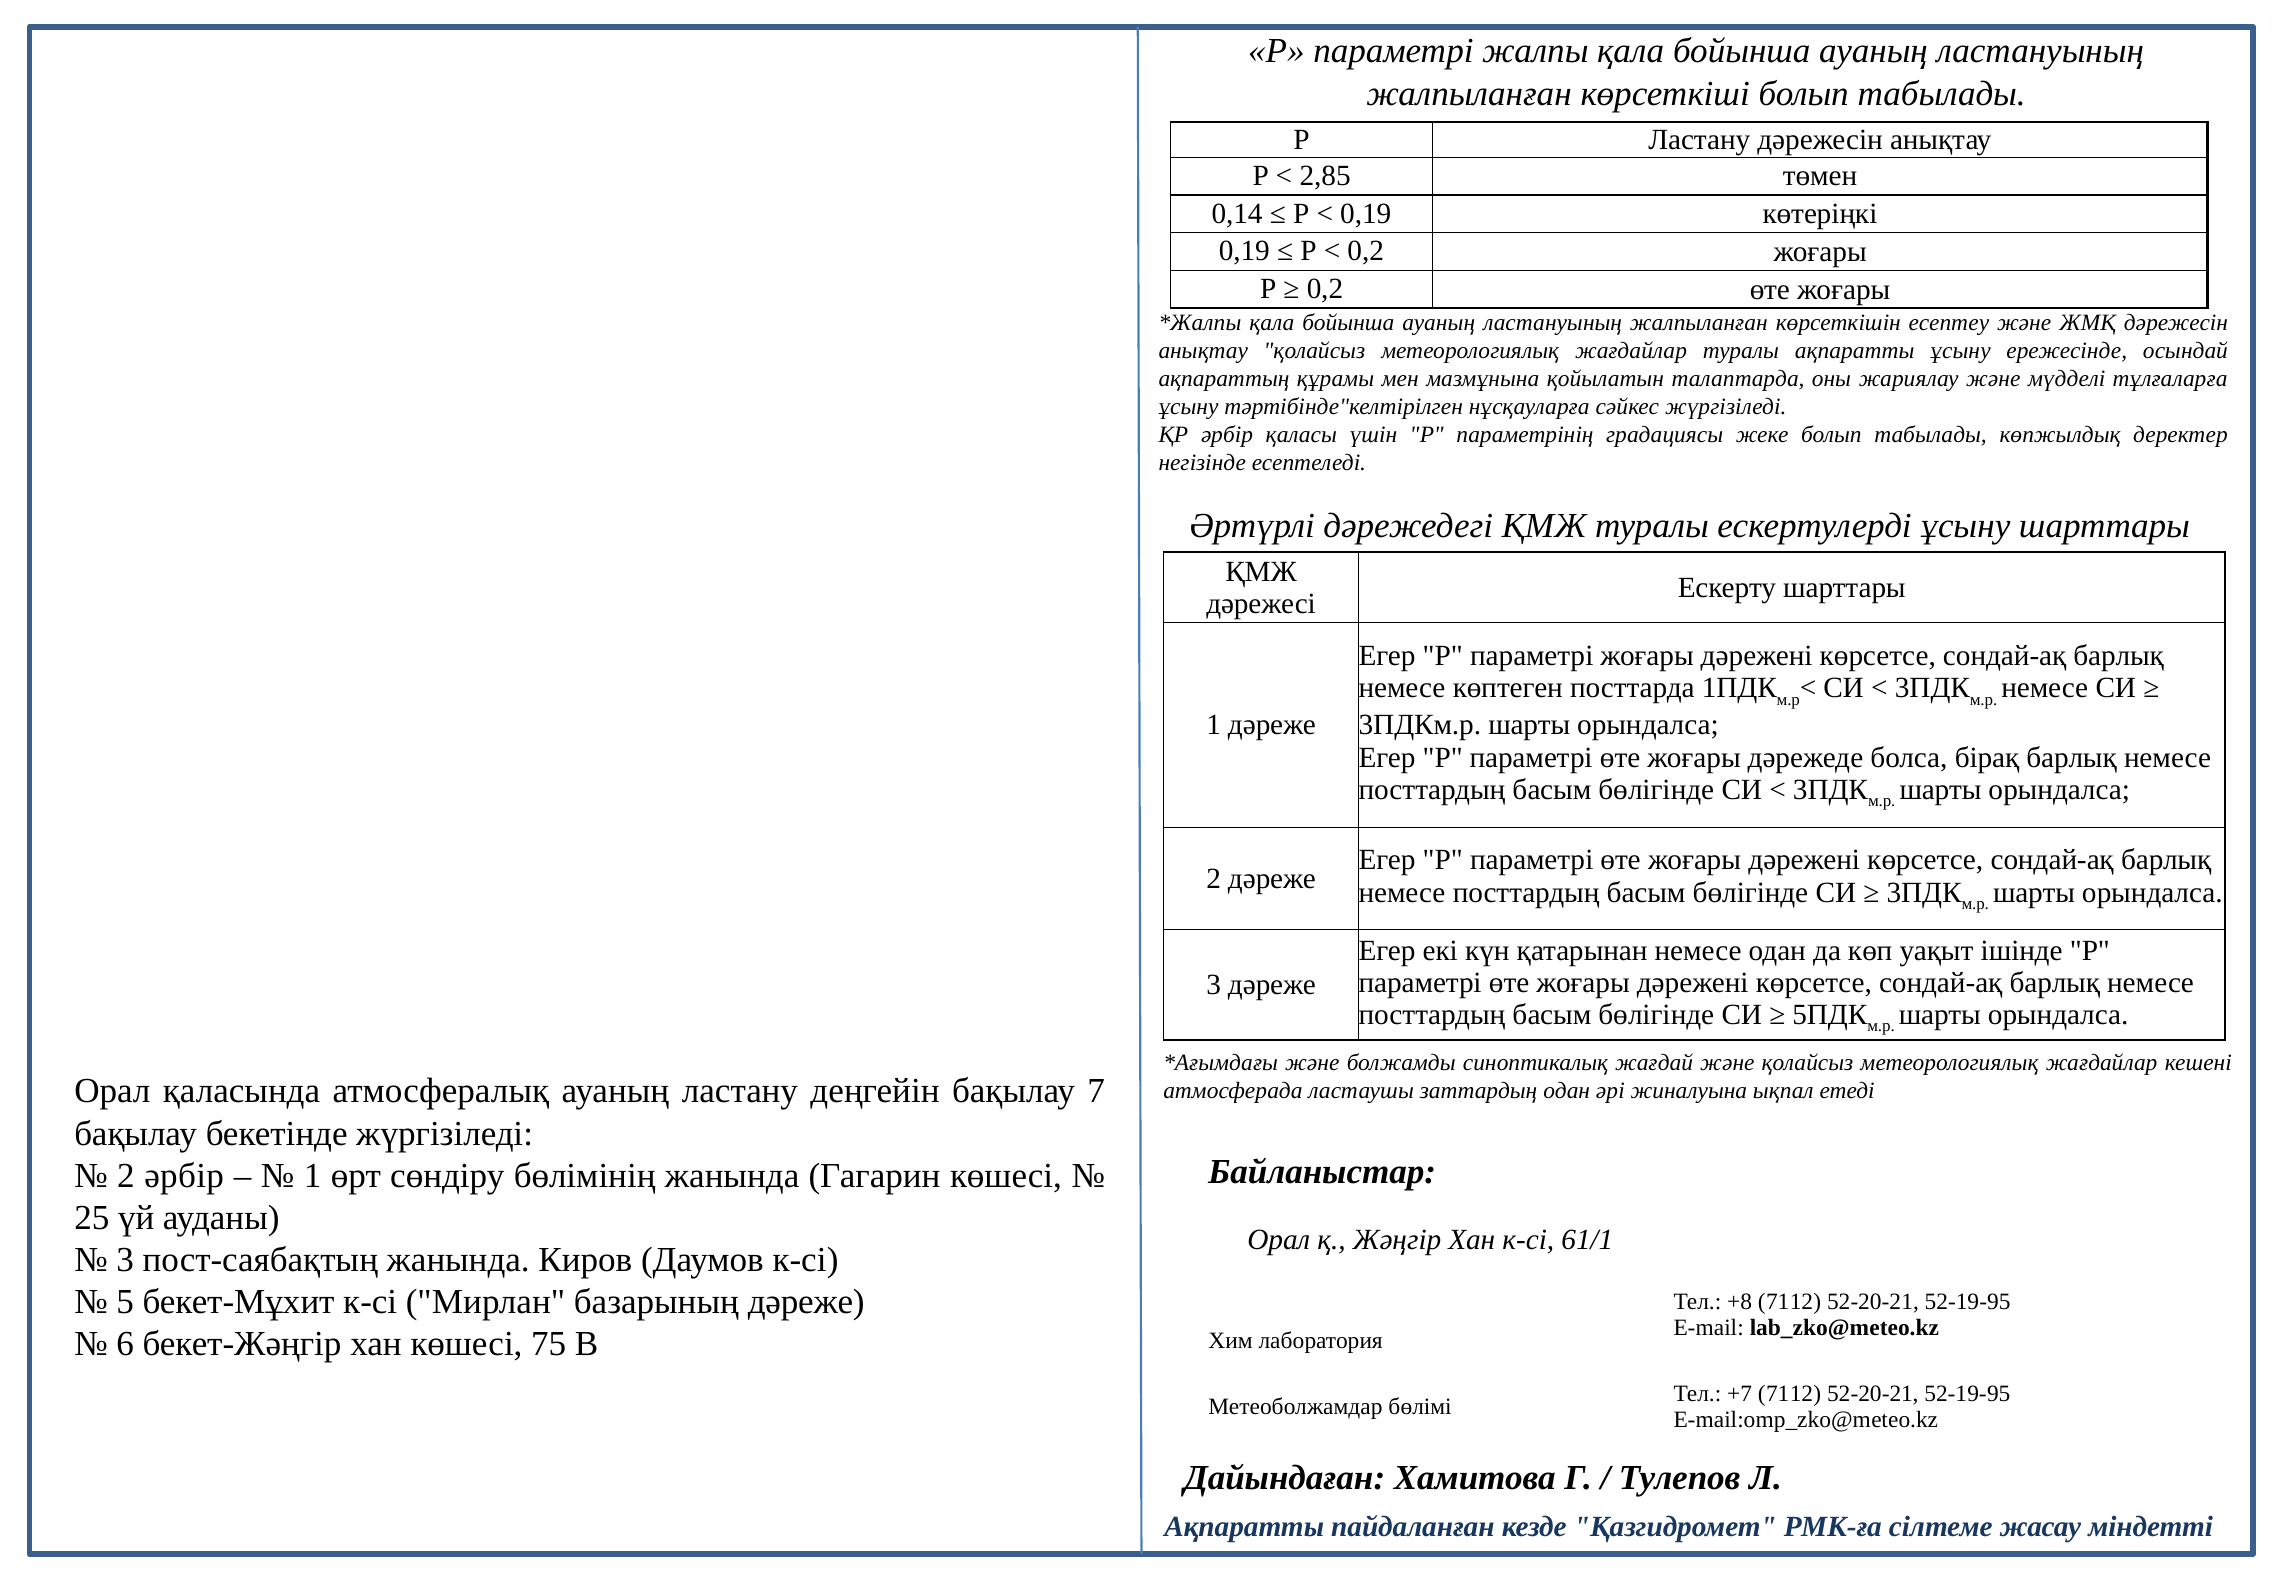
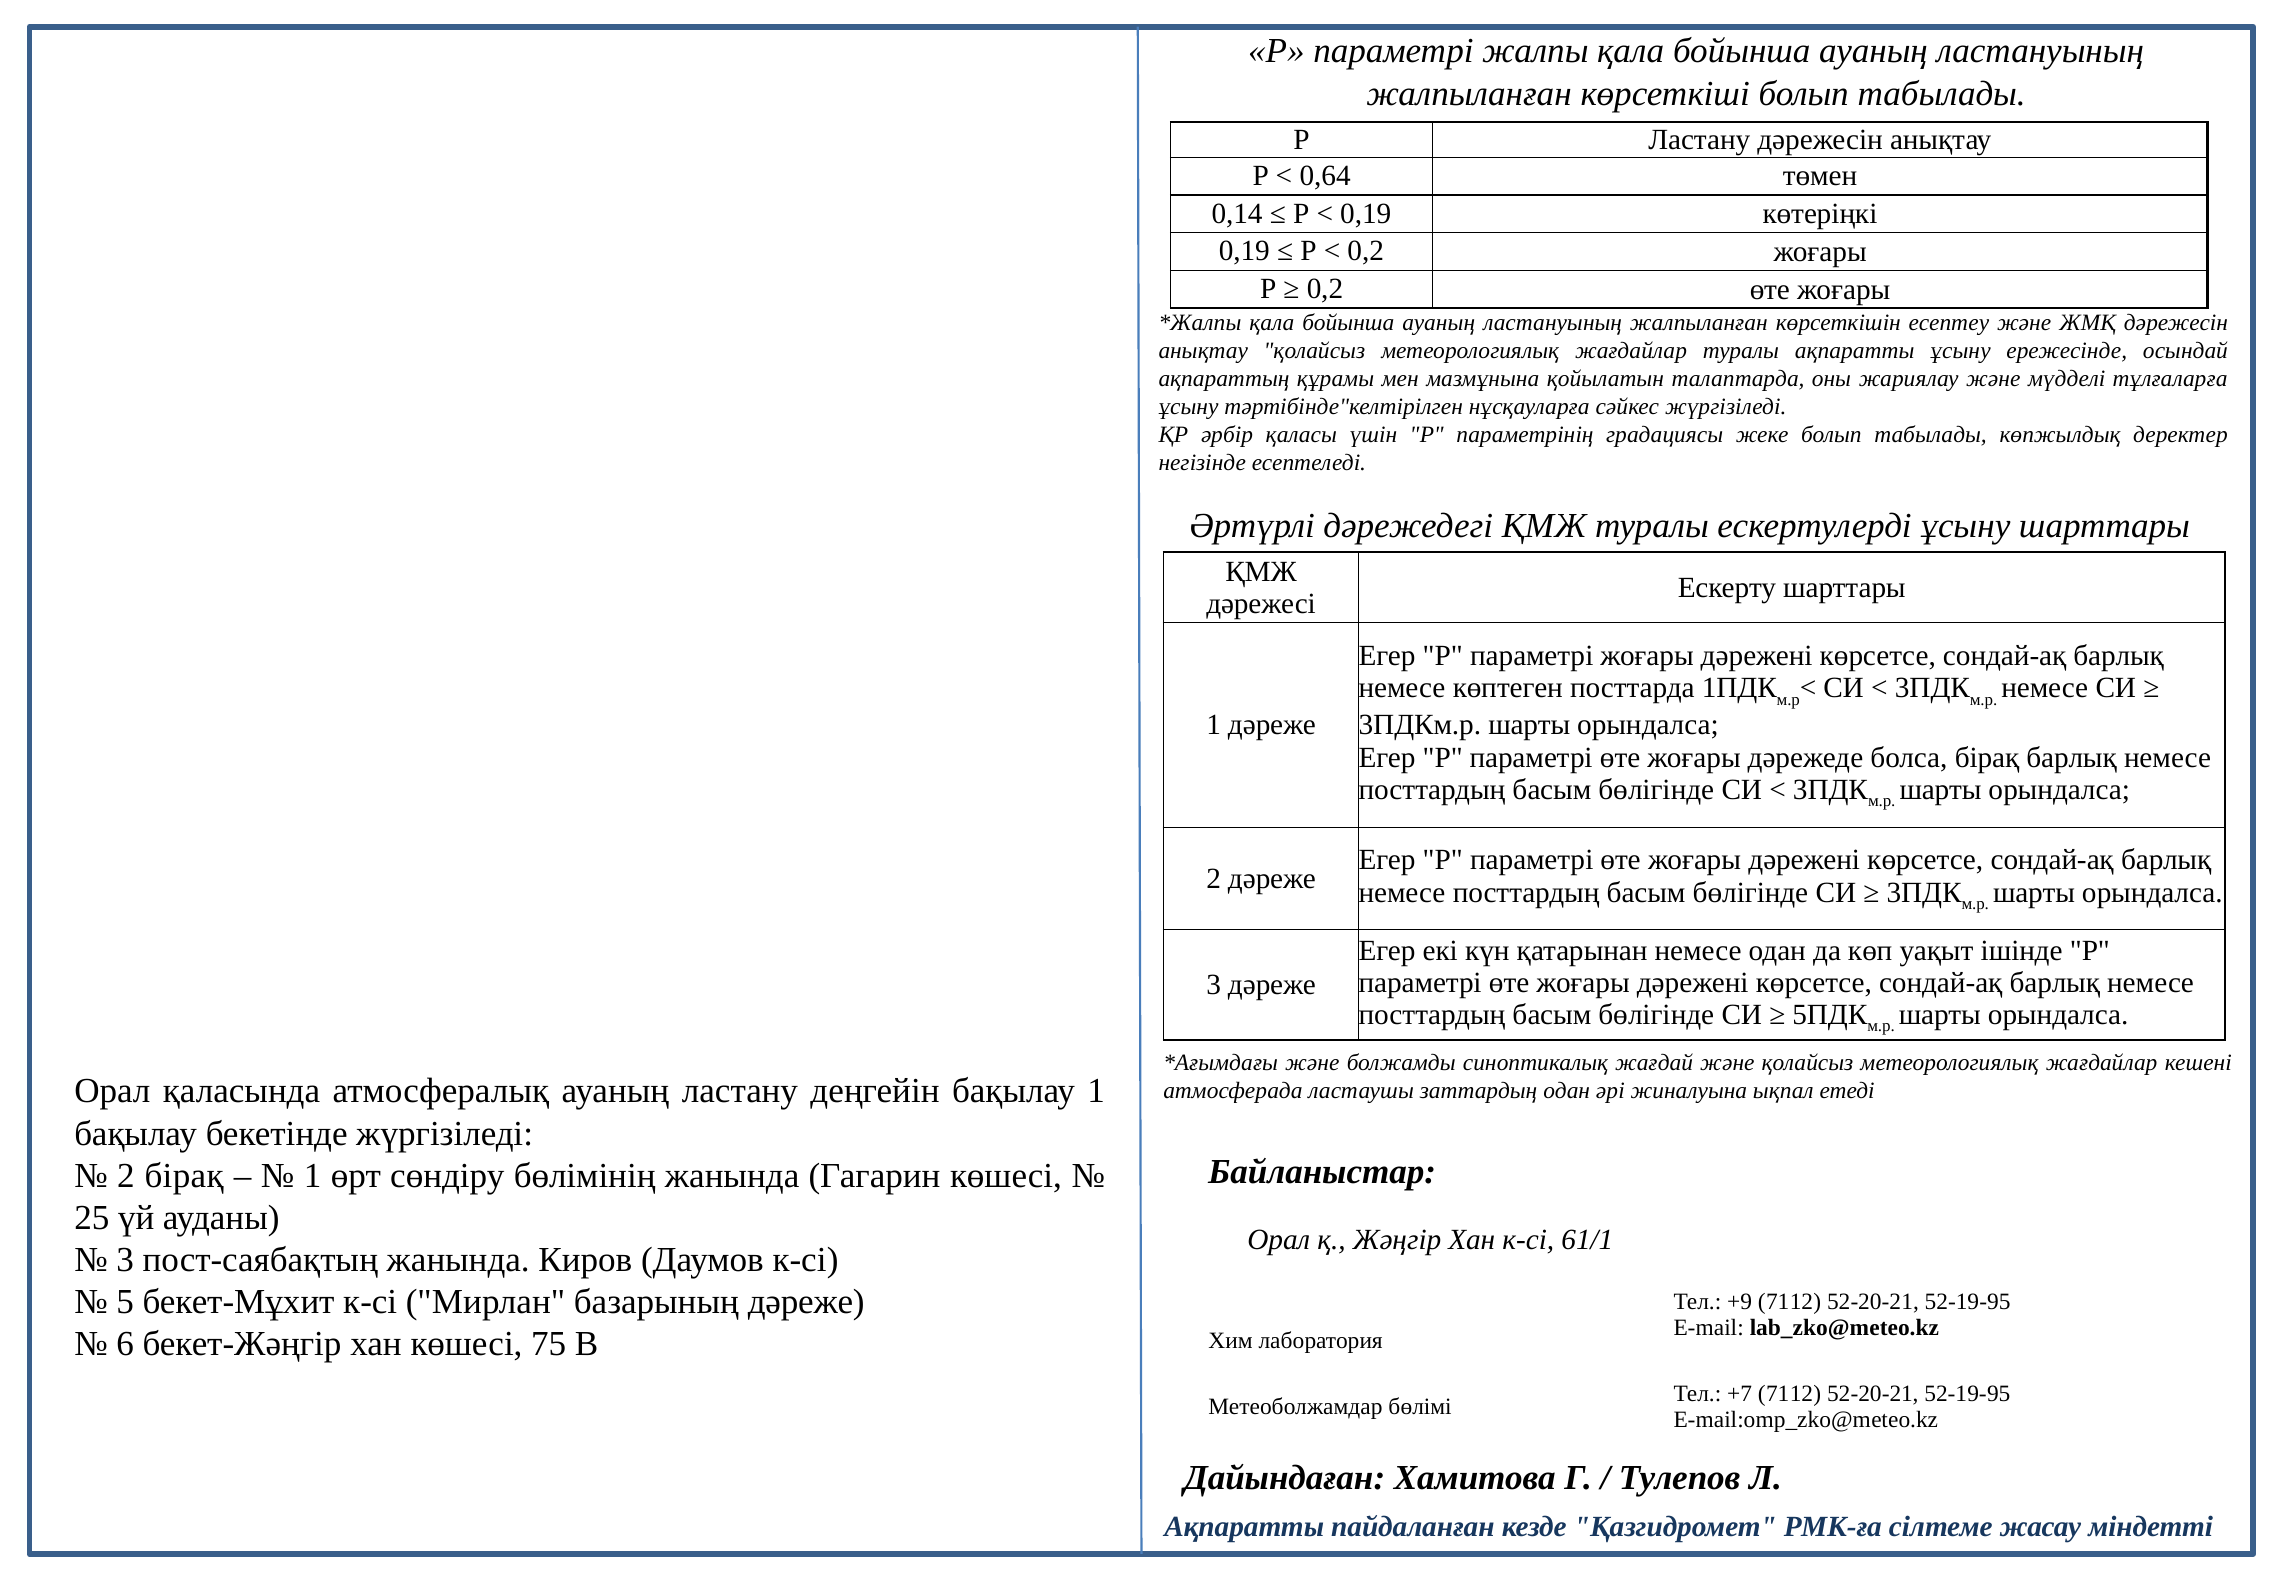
2,85: 2,85 -> 0,64
бақылау 7: 7 -> 1
2 әрбір: әрбір -> бірақ
+8: +8 -> +9
